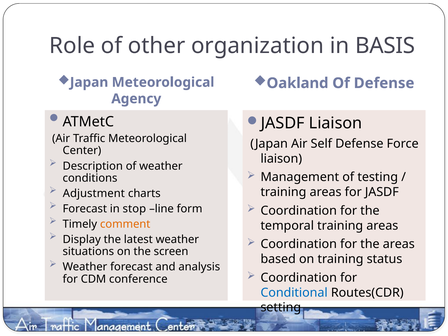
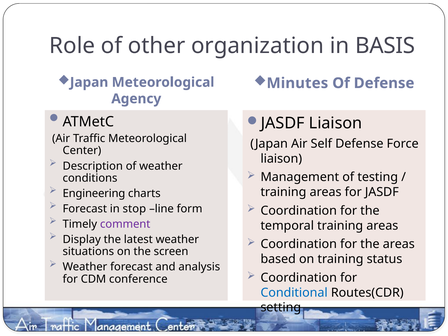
Oakland: Oakland -> Minutes
Adjustment: Adjustment -> Engineering
comment colour: orange -> purple
